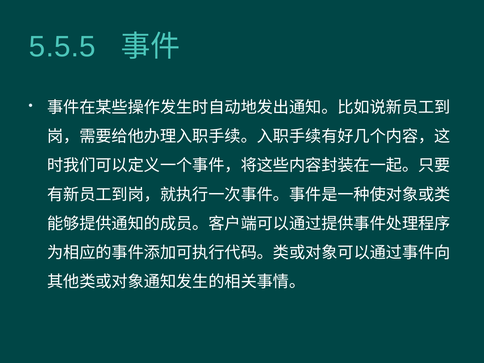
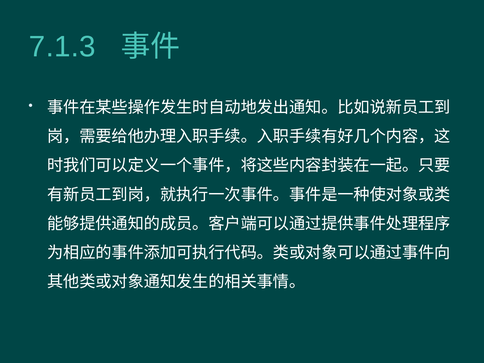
5.5.5: 5.5.5 -> 7.1.3
